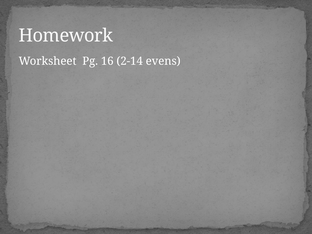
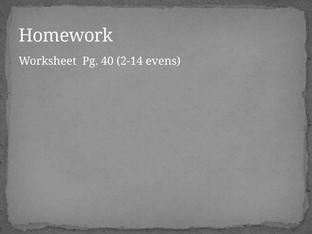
16: 16 -> 40
